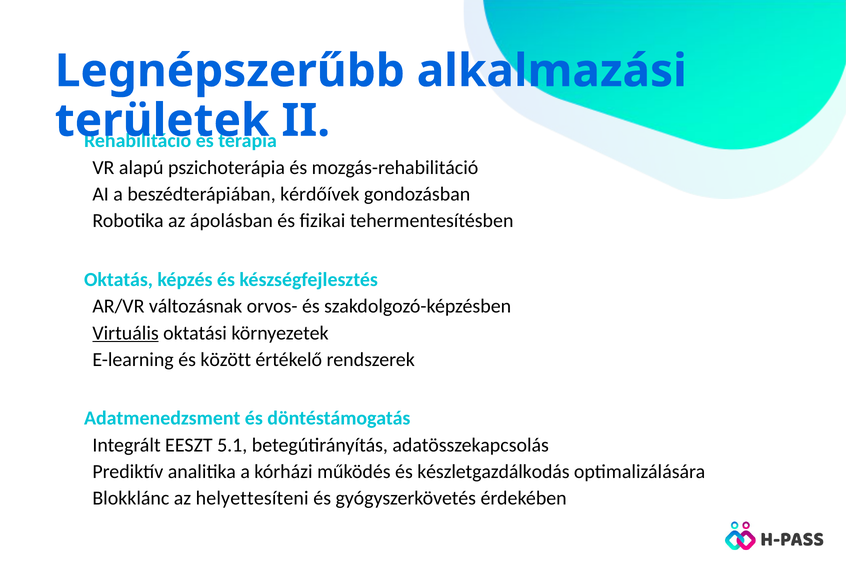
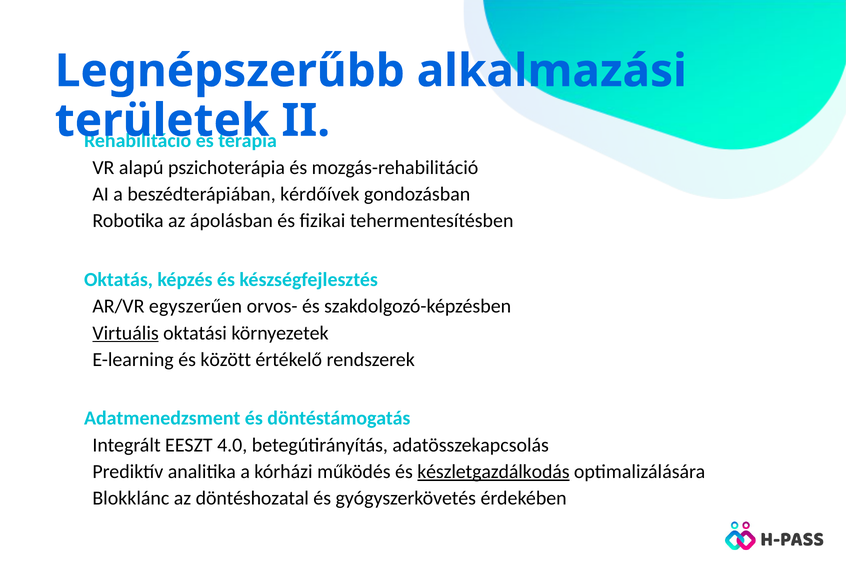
változásnak: változásnak -> egyszerűen
5.1: 5.1 -> 4.0
készletgazdálkodás underline: none -> present
helyettesíteni: helyettesíteni -> döntéshozatal
